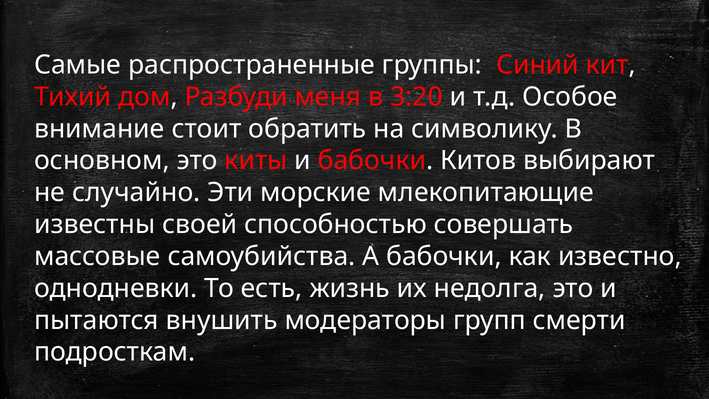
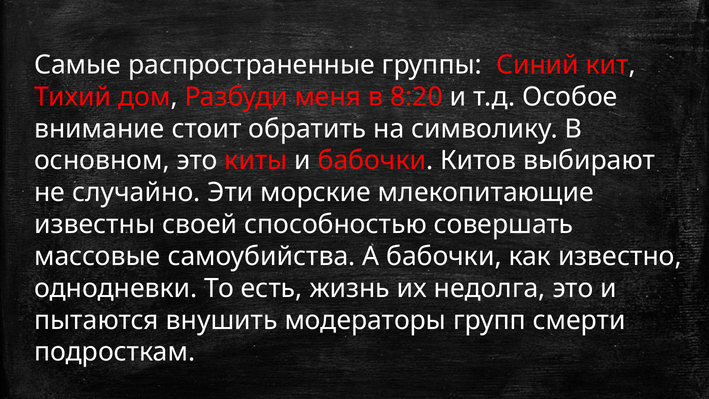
3:20: 3:20 -> 8:20
